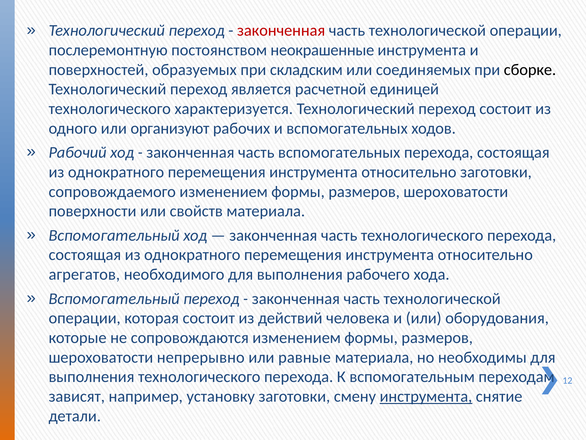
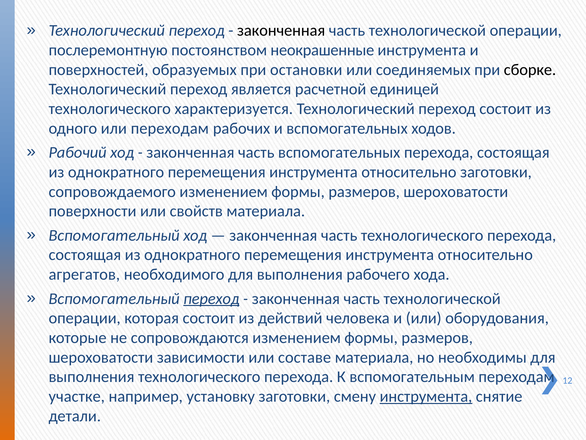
законченная at (281, 31) colour: red -> black
складским: складским -> остановки
или организуют: организуют -> переходам
переход at (211, 298) underline: none -> present
непрерывно: непрерывно -> зависимости
равные: равные -> составе
зависят: зависят -> участке
